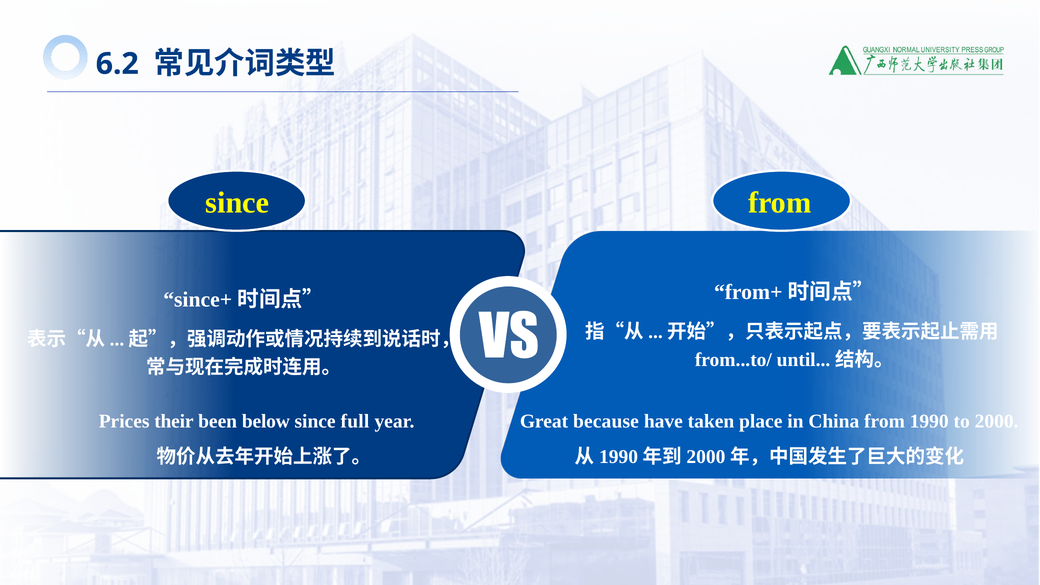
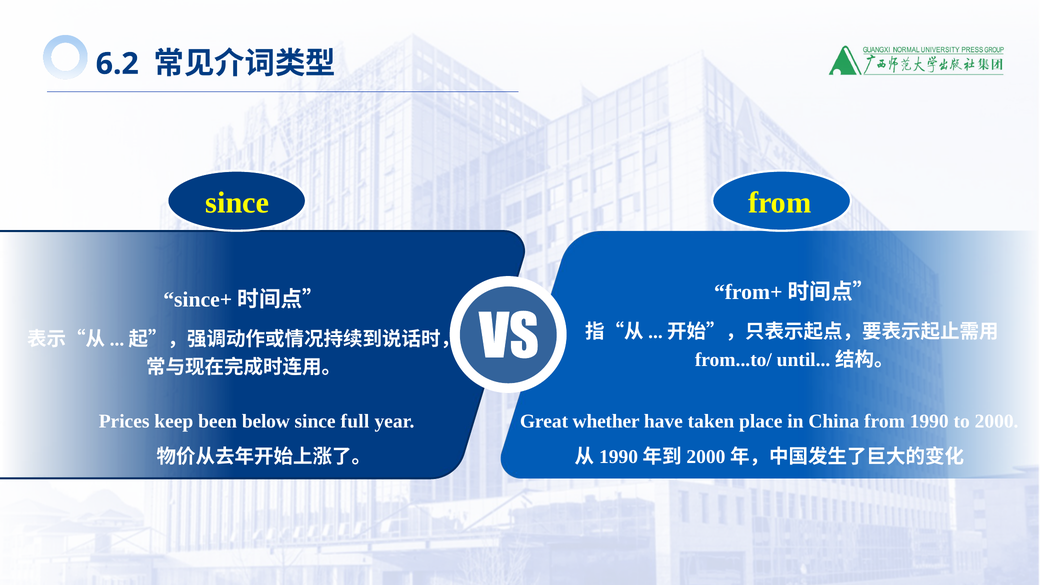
their: their -> keep
because: because -> whether
